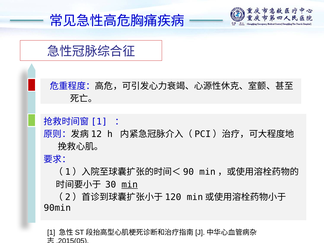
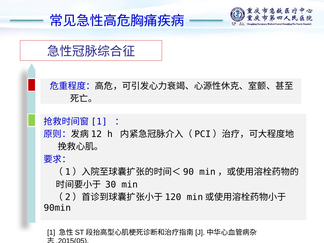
min underline: present -> none
